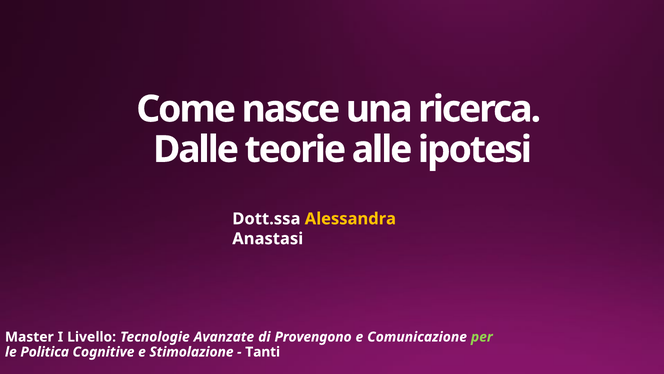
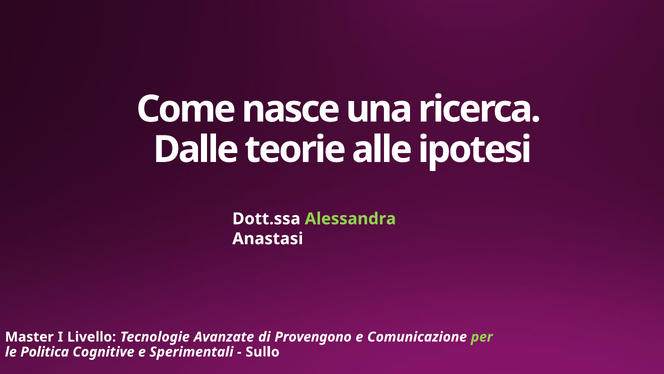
Alessandra colour: yellow -> light green
Stimolazione: Stimolazione -> Sperimentali
Tanti: Tanti -> Sullo
